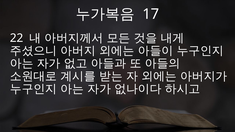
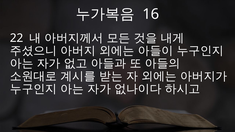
17: 17 -> 16
